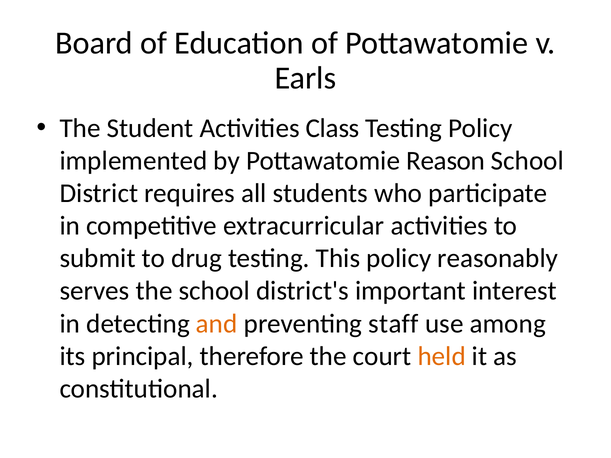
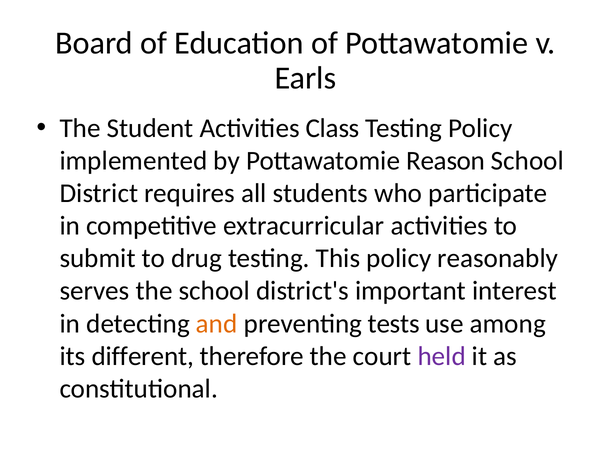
staff: staff -> tests
principal: principal -> different
held colour: orange -> purple
